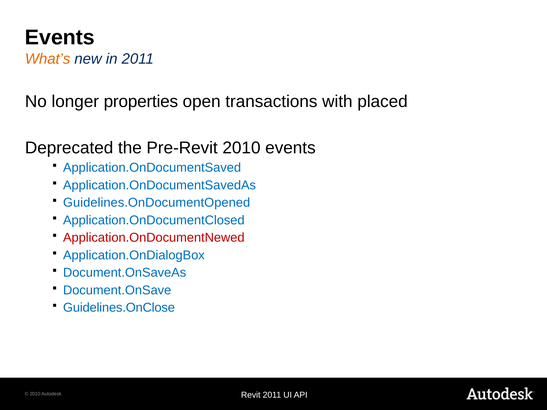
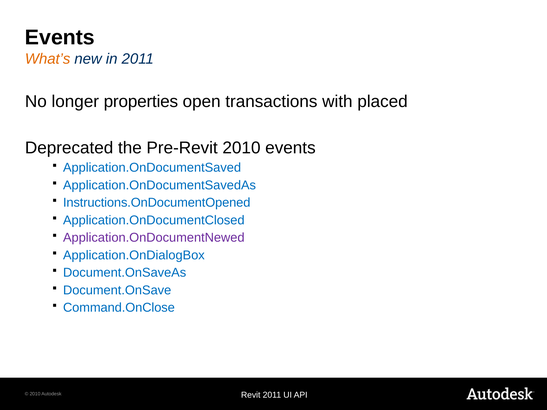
Guidelines.OnDocumentOpened: Guidelines.OnDocumentOpened -> Instructions.OnDocumentOpened
Application.OnDocumentNewed colour: red -> purple
Guidelines.OnClose: Guidelines.OnClose -> Command.OnClose
